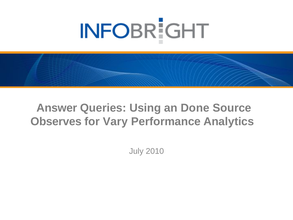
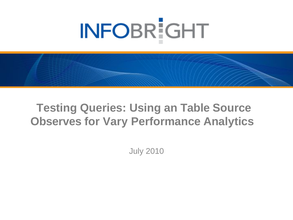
Answer: Answer -> Testing
Done: Done -> Table
